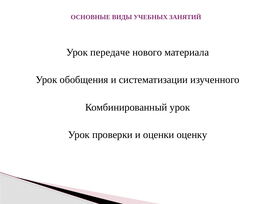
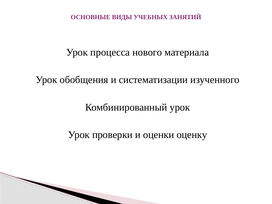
передаче: передаче -> процесса
